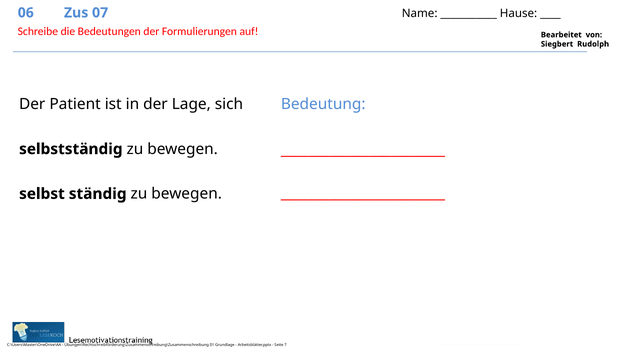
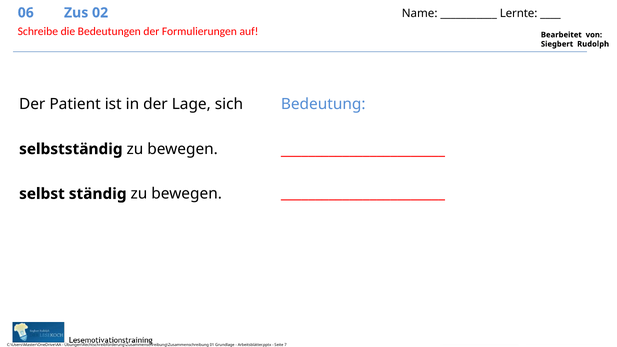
07: 07 -> 02
Hause: Hause -> Lernte
